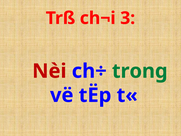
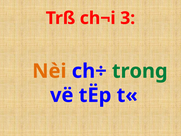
Nèi colour: red -> orange
